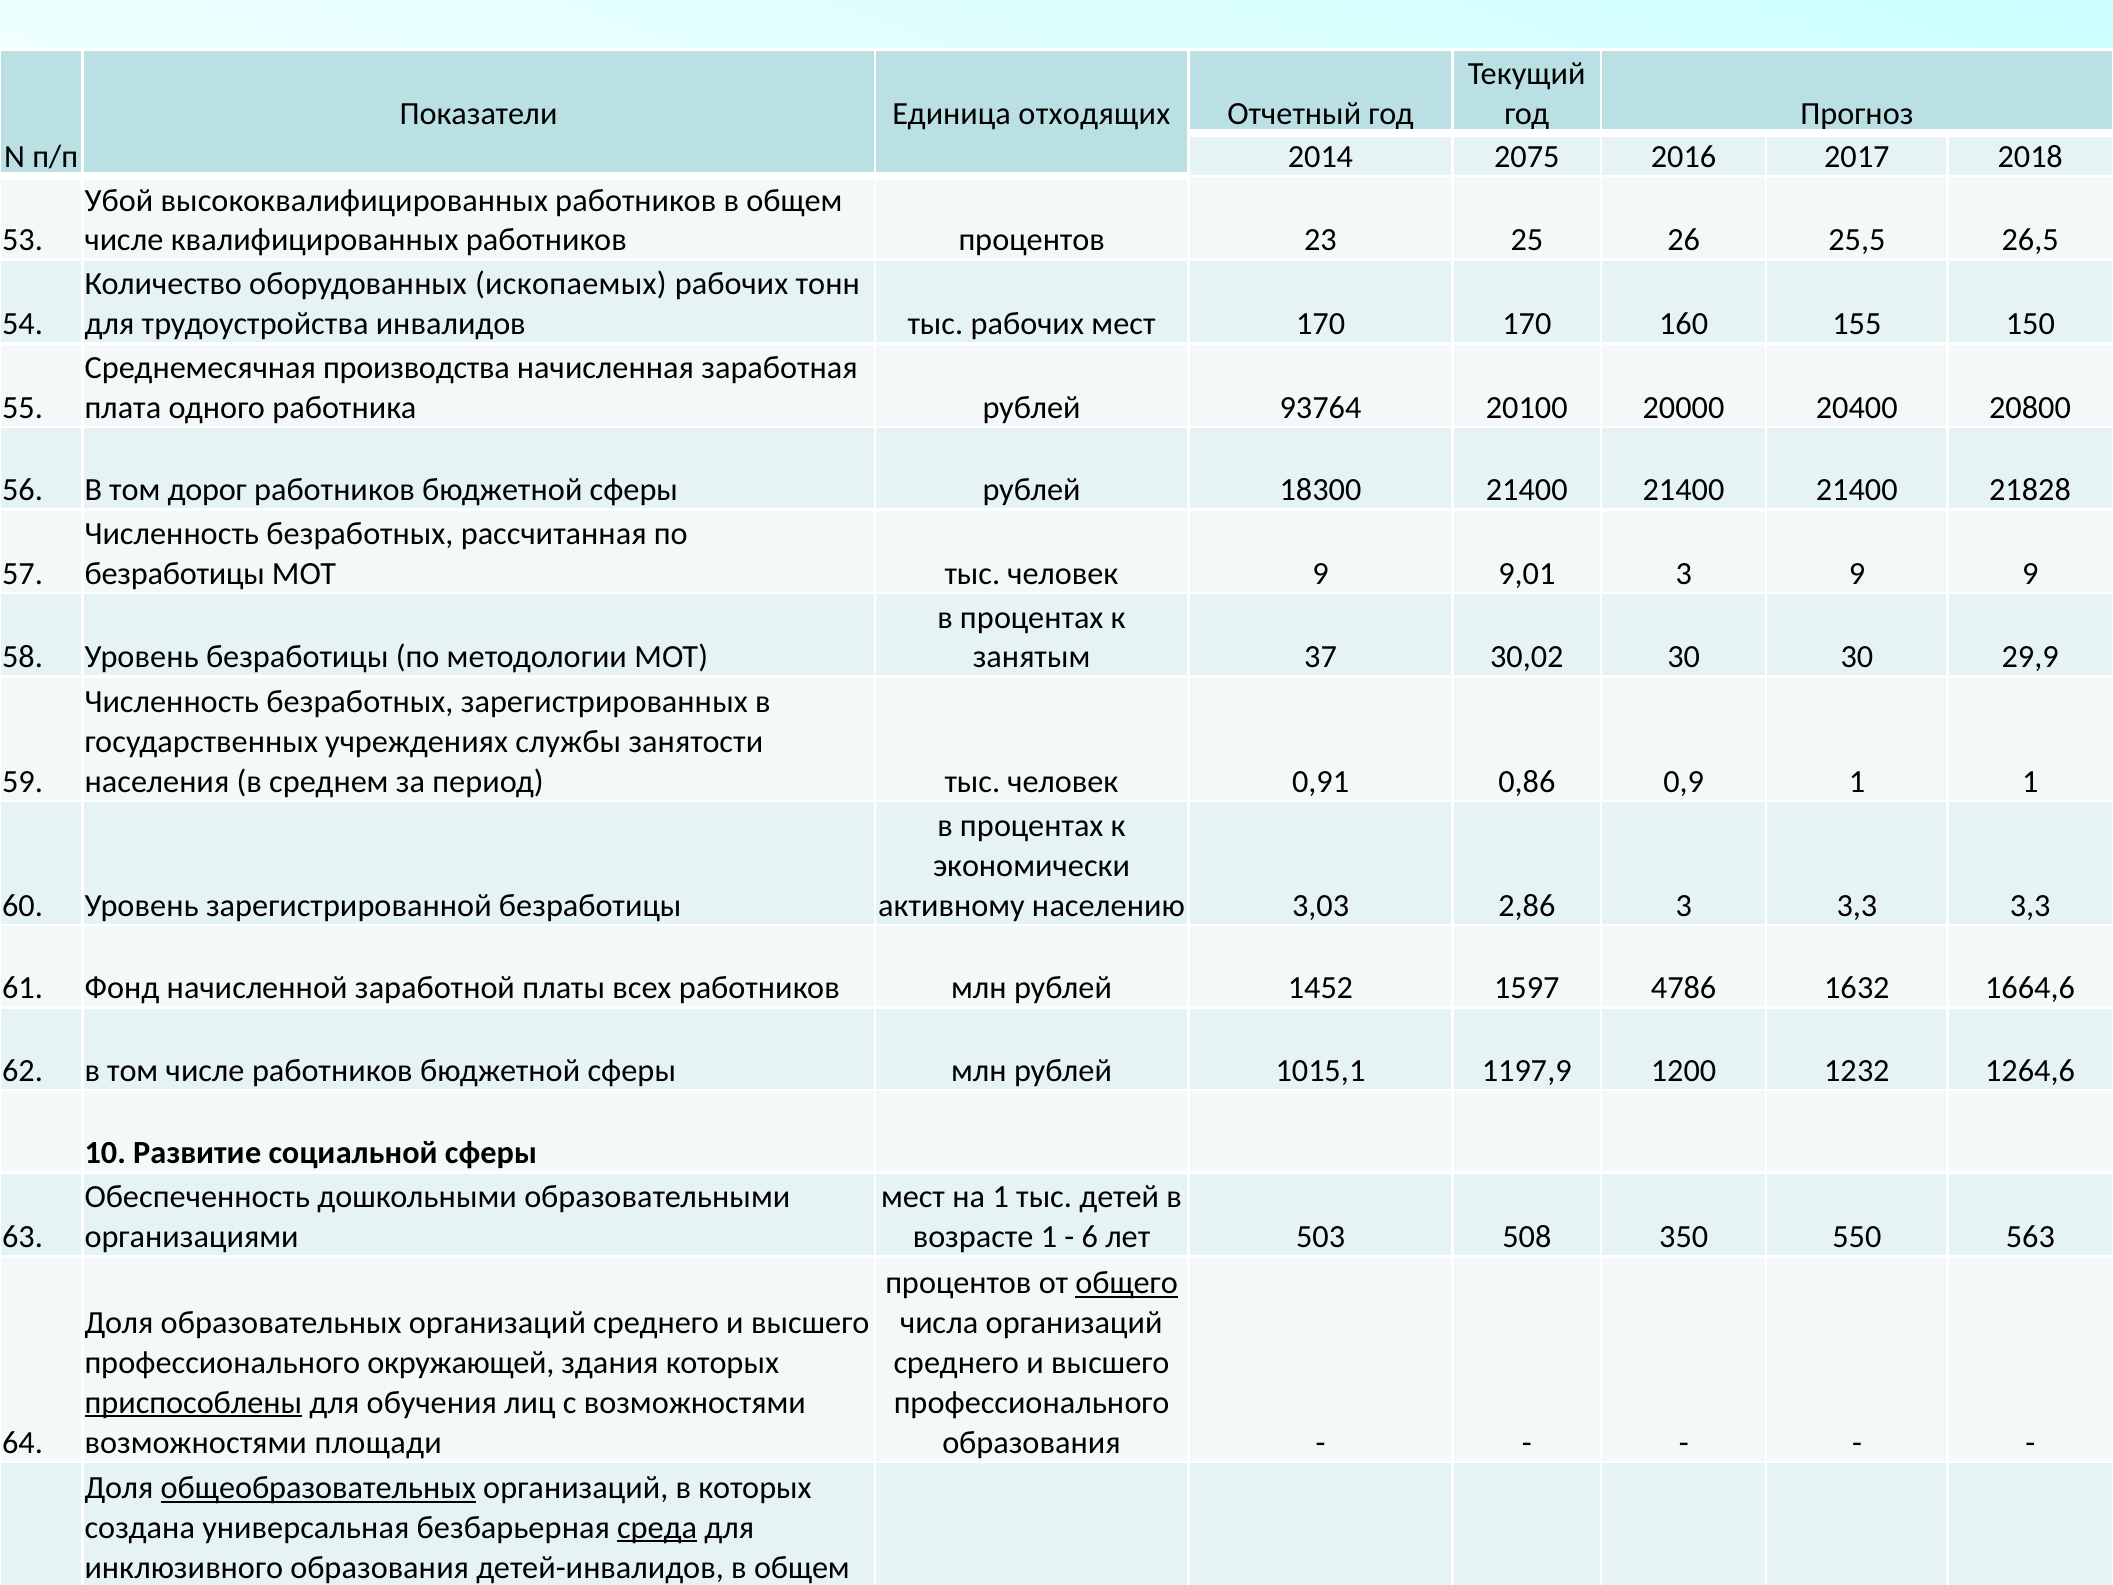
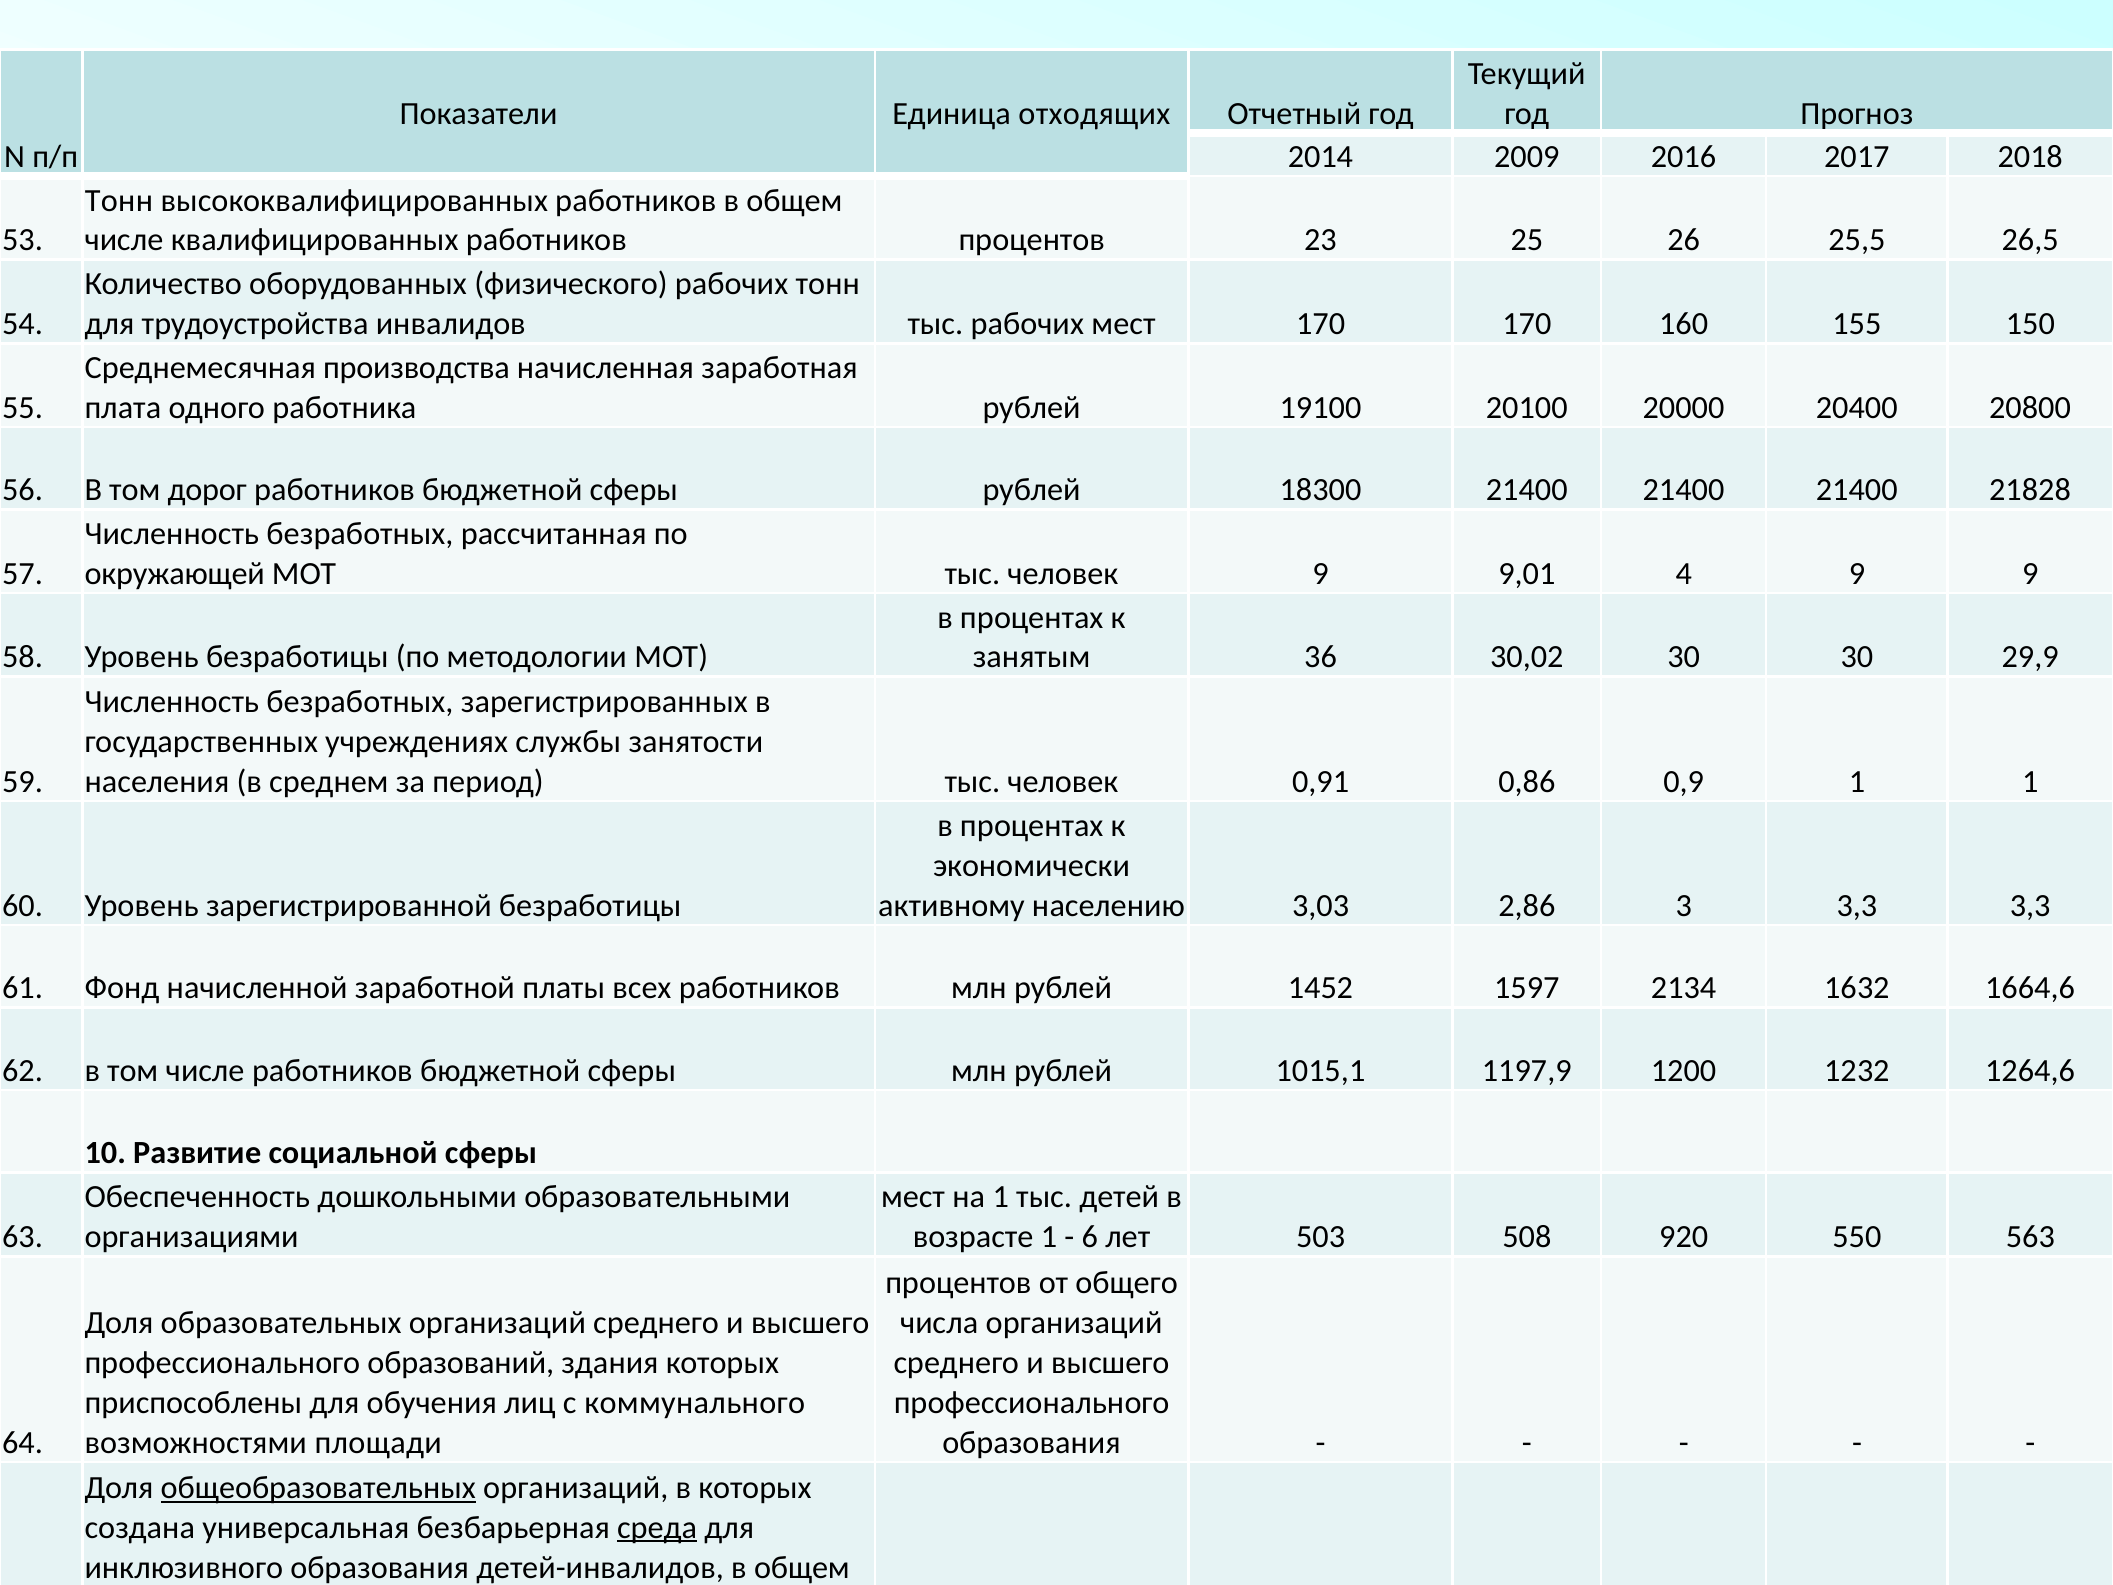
2075: 2075 -> 2009
Убой at (119, 200): Убой -> Тонн
ископаемых: ископаемых -> физического
93764: 93764 -> 19100
безработицы at (175, 574): безработицы -> окружающей
9,01 3: 3 -> 4
37: 37 -> 36
4786: 4786 -> 2134
350: 350 -> 920
общего underline: present -> none
окружающей: окружающей -> образований
приспособлены underline: present -> none
с возможностями: возможностями -> коммунального
